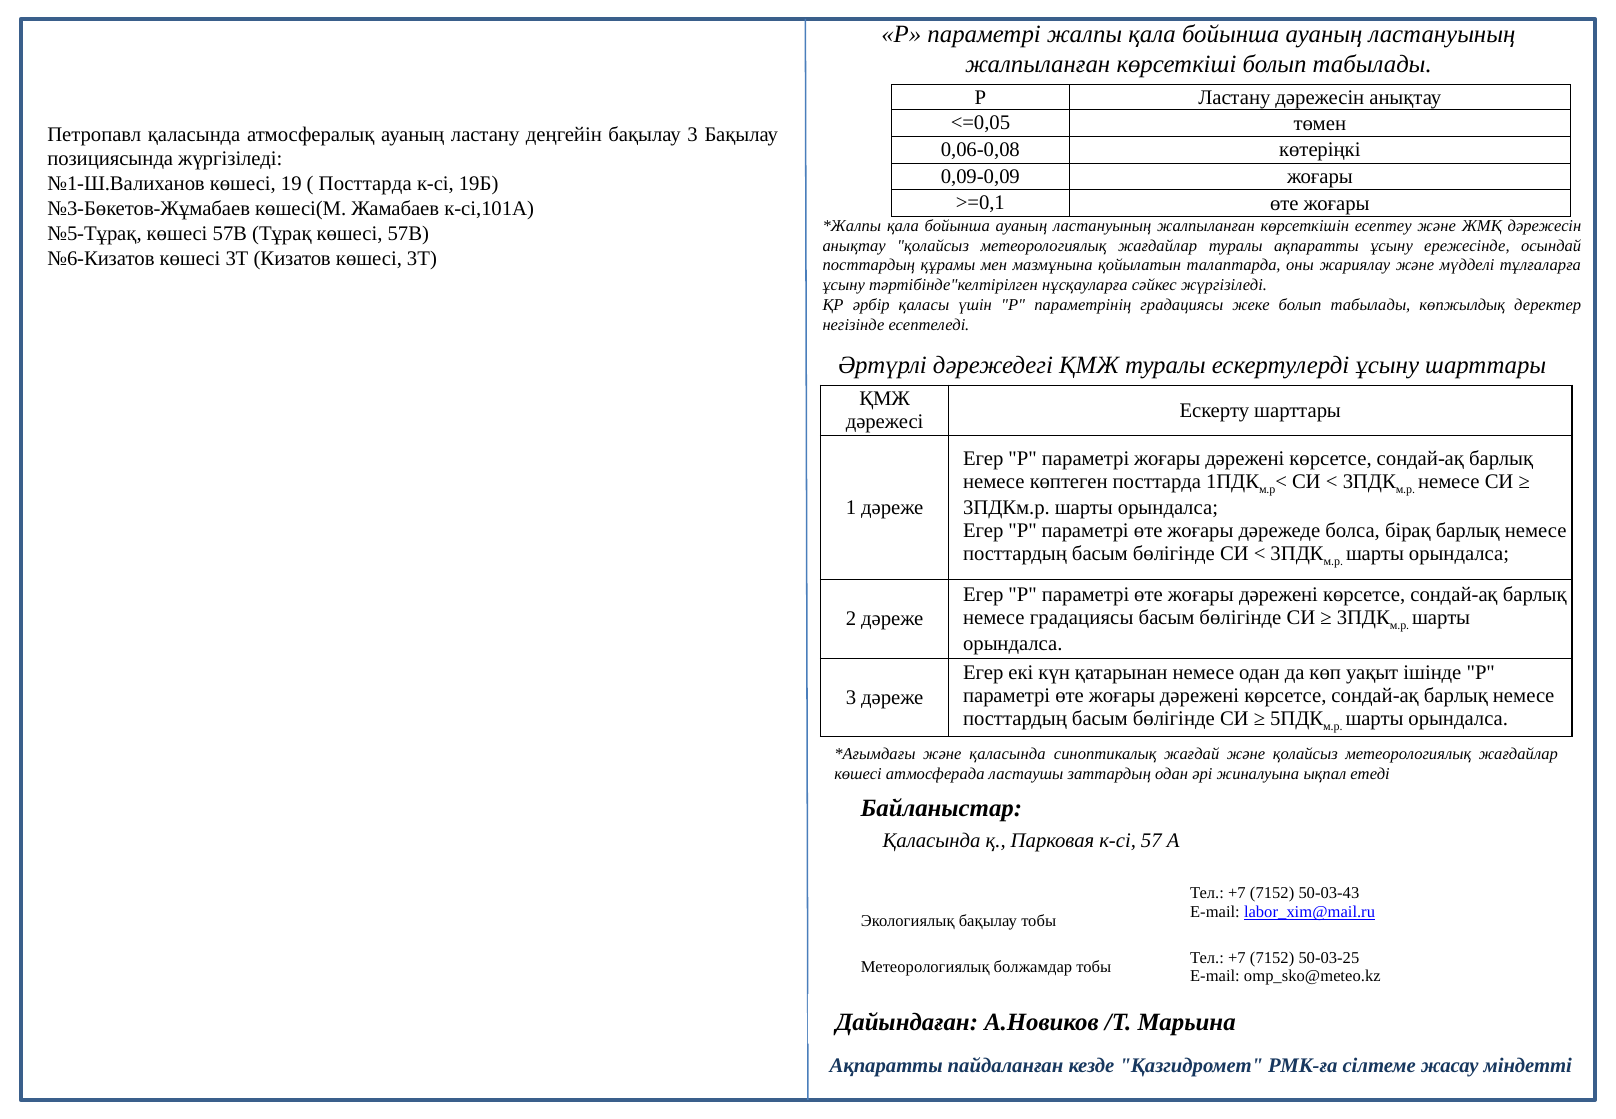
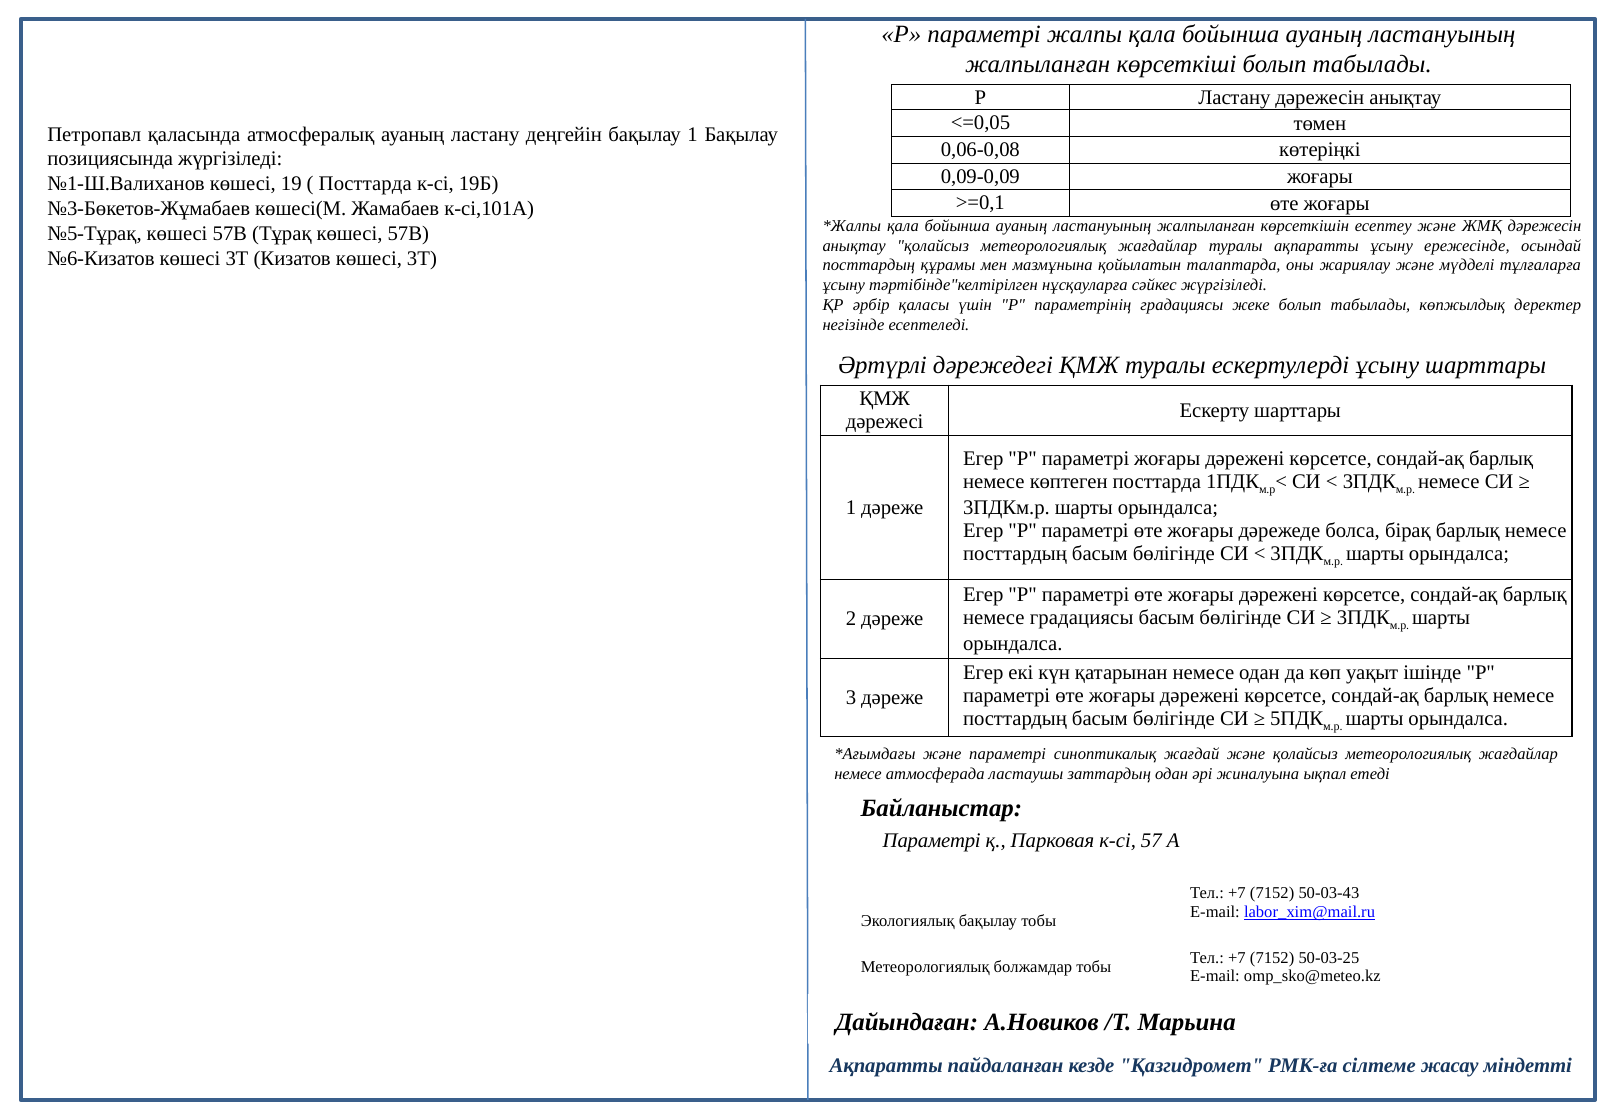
бақылау 3: 3 -> 1
және қаласында: қаласында -> параметрі
көшесі at (858, 774): көшесі -> немесе
Қаласында at (932, 841): Қаласында -> Параметрі
